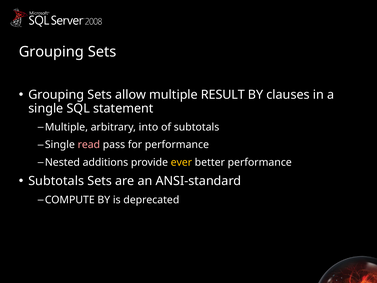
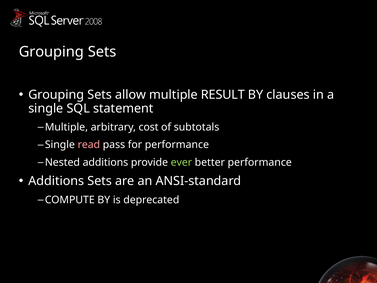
into: into -> cost
ever colour: yellow -> light green
Subtotals at (56, 181): Subtotals -> Additions
